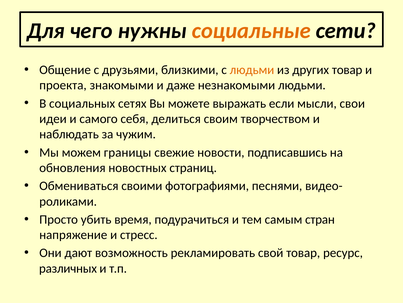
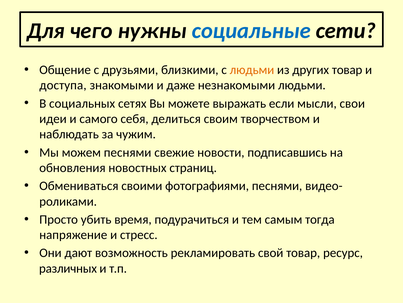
социальные colour: orange -> blue
проекта: проекта -> доступа
можем границы: границы -> песнями
стран: стран -> тогда
